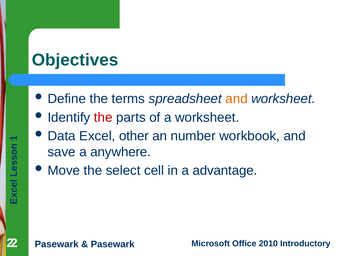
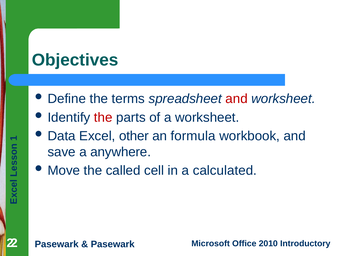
and at (237, 99) colour: orange -> red
number: number -> formula
select: select -> called
advantage: advantage -> calculated
